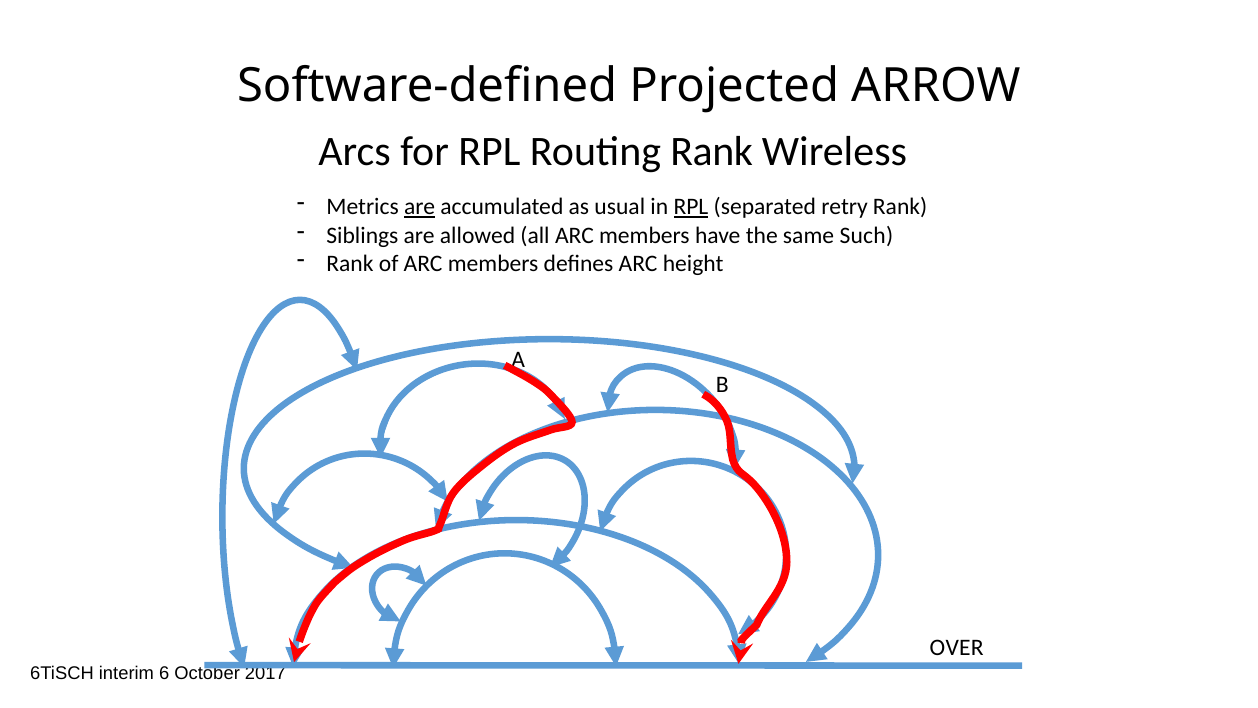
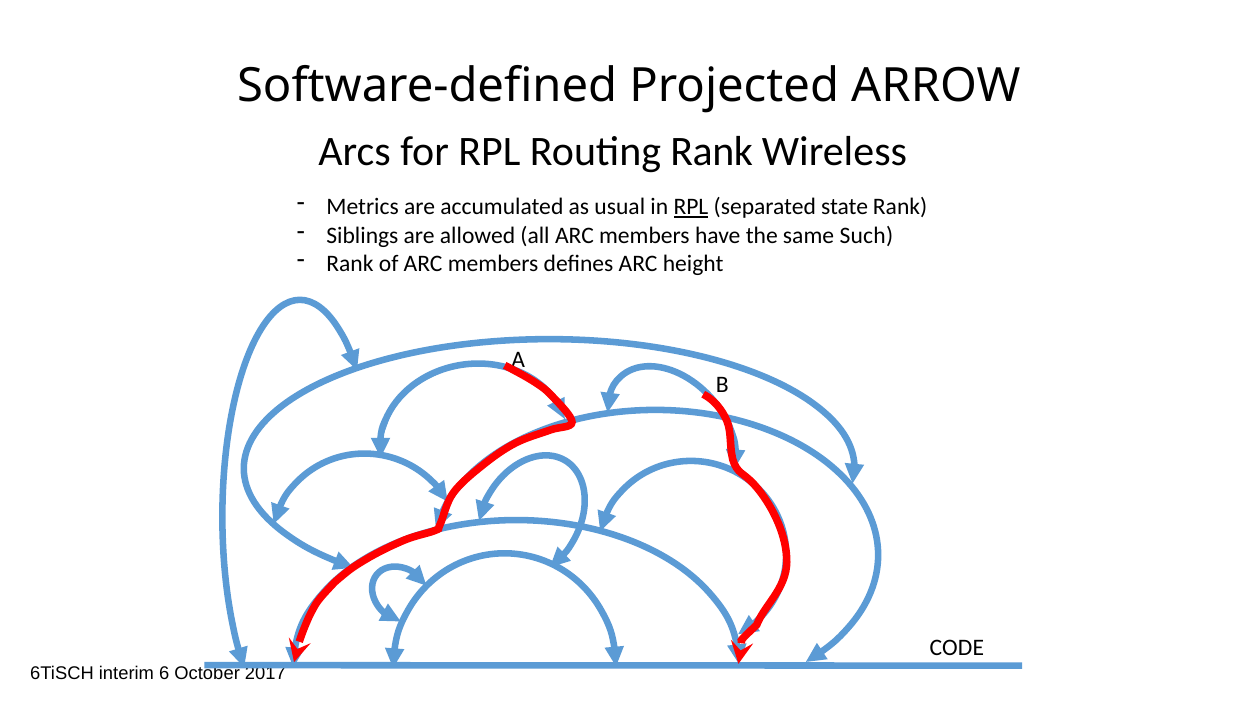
are at (420, 207) underline: present -> none
retry: retry -> state
OVER: OVER -> CODE
